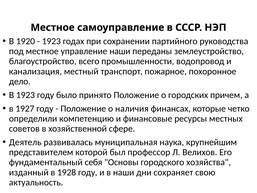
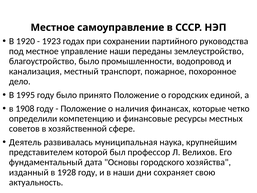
благоустройство всего: всего -> было
В 1923: 1923 -> 1995
причем: причем -> единой
1927: 1927 -> 1908
себя: себя -> дата
